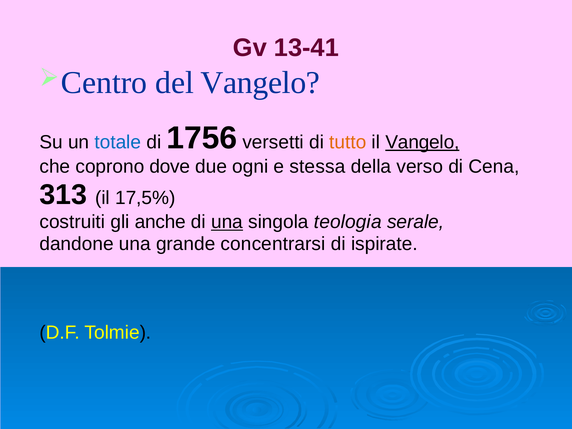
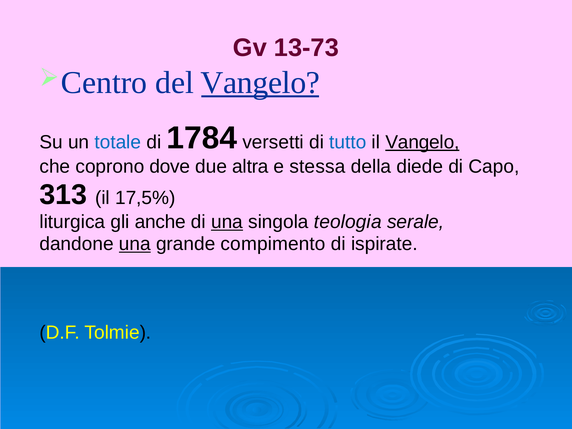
13-41: 13-41 -> 13-73
Vangelo at (260, 83) underline: none -> present
1756: 1756 -> 1784
tutto colour: orange -> blue
ogni: ogni -> altra
verso: verso -> diede
Cena: Cena -> Capo
costruiti: costruiti -> liturgica
una at (135, 244) underline: none -> present
concentrarsi: concentrarsi -> compimento
